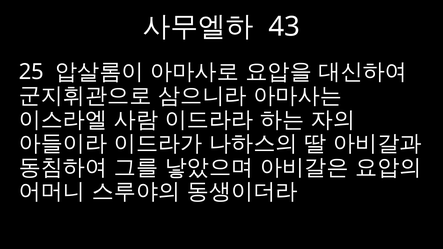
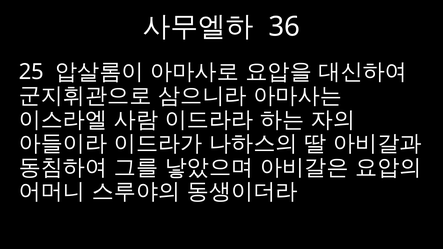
43: 43 -> 36
